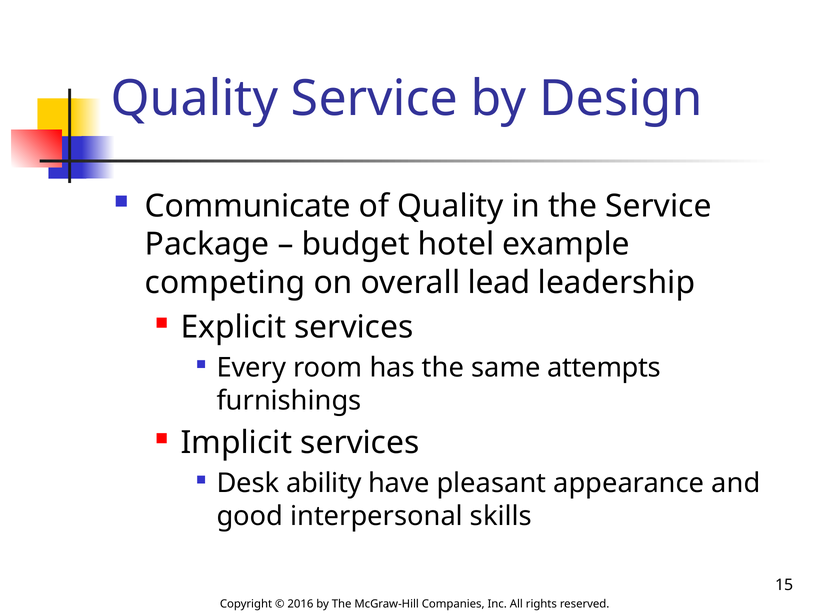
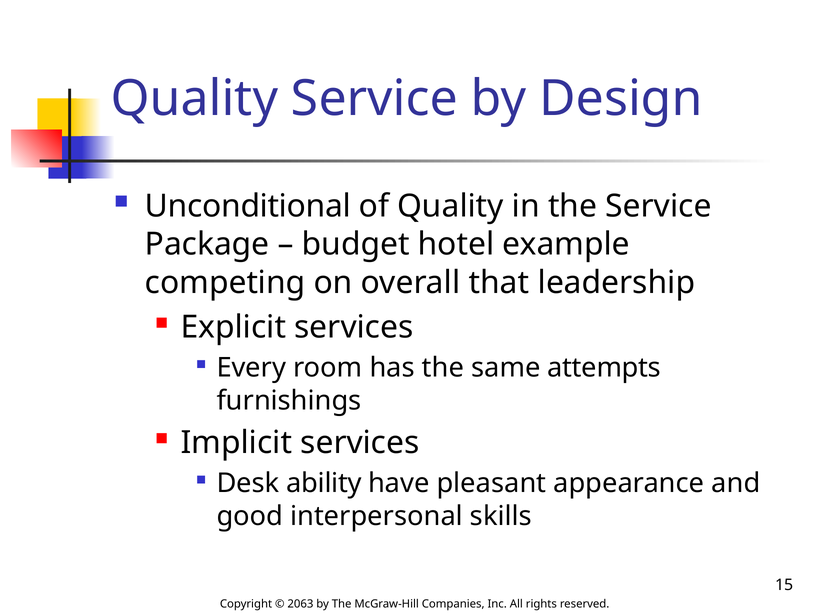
Communicate: Communicate -> Unconditional
lead: lead -> that
2016: 2016 -> 2063
